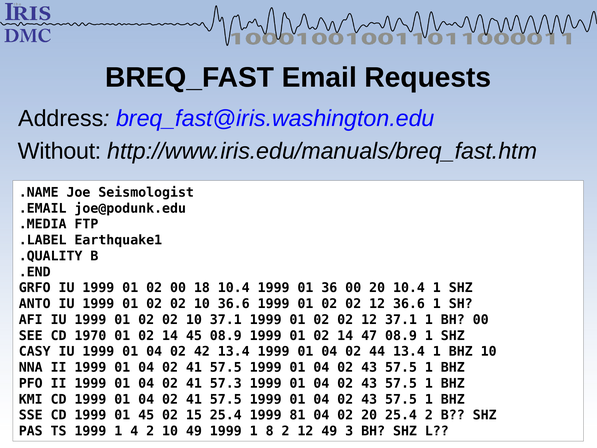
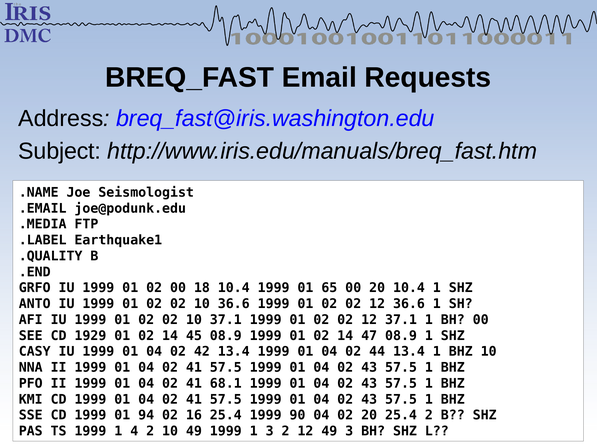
Without: Without -> Subject
36: 36 -> 65
1970: 1970 -> 1929
57.3: 57.3 -> 68.1
01 45: 45 -> 94
15: 15 -> 16
81: 81 -> 90
1 8: 8 -> 3
